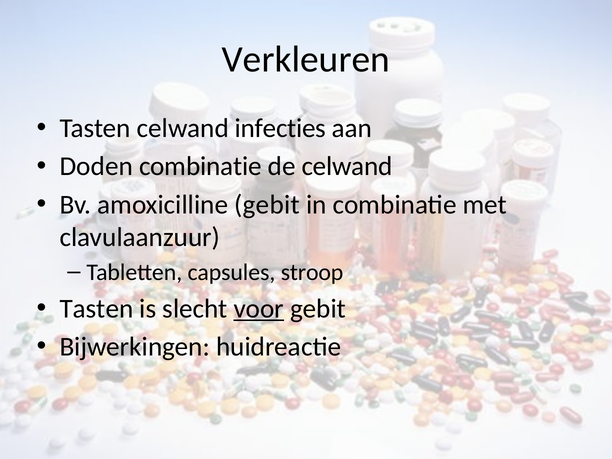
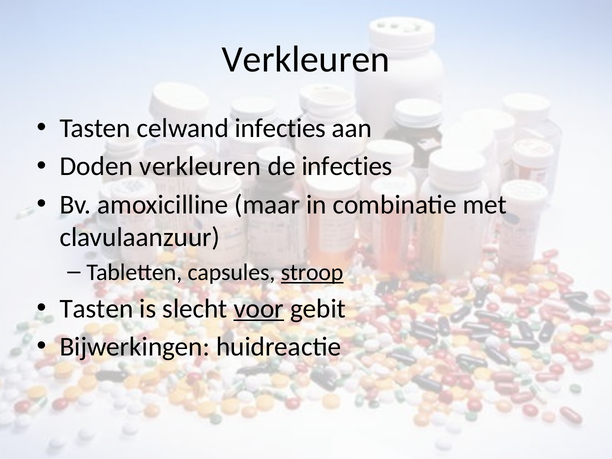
Doden combinatie: combinatie -> verkleuren
de celwand: celwand -> infecties
amoxicilline gebit: gebit -> maar
stroop underline: none -> present
